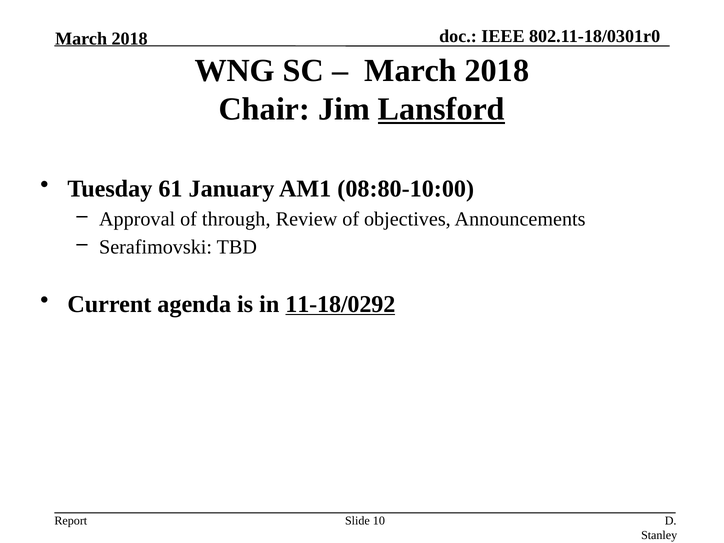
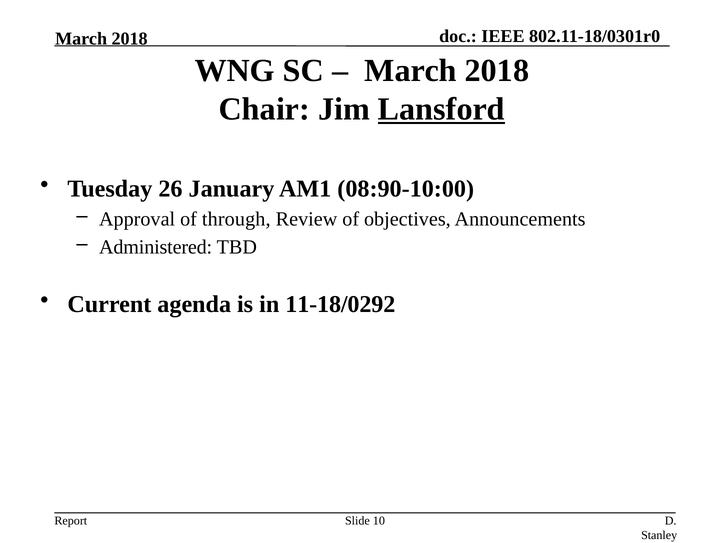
61: 61 -> 26
08:80-10:00: 08:80-10:00 -> 08:90-10:00
Serafimovski: Serafimovski -> Administered
11-18/0292 underline: present -> none
